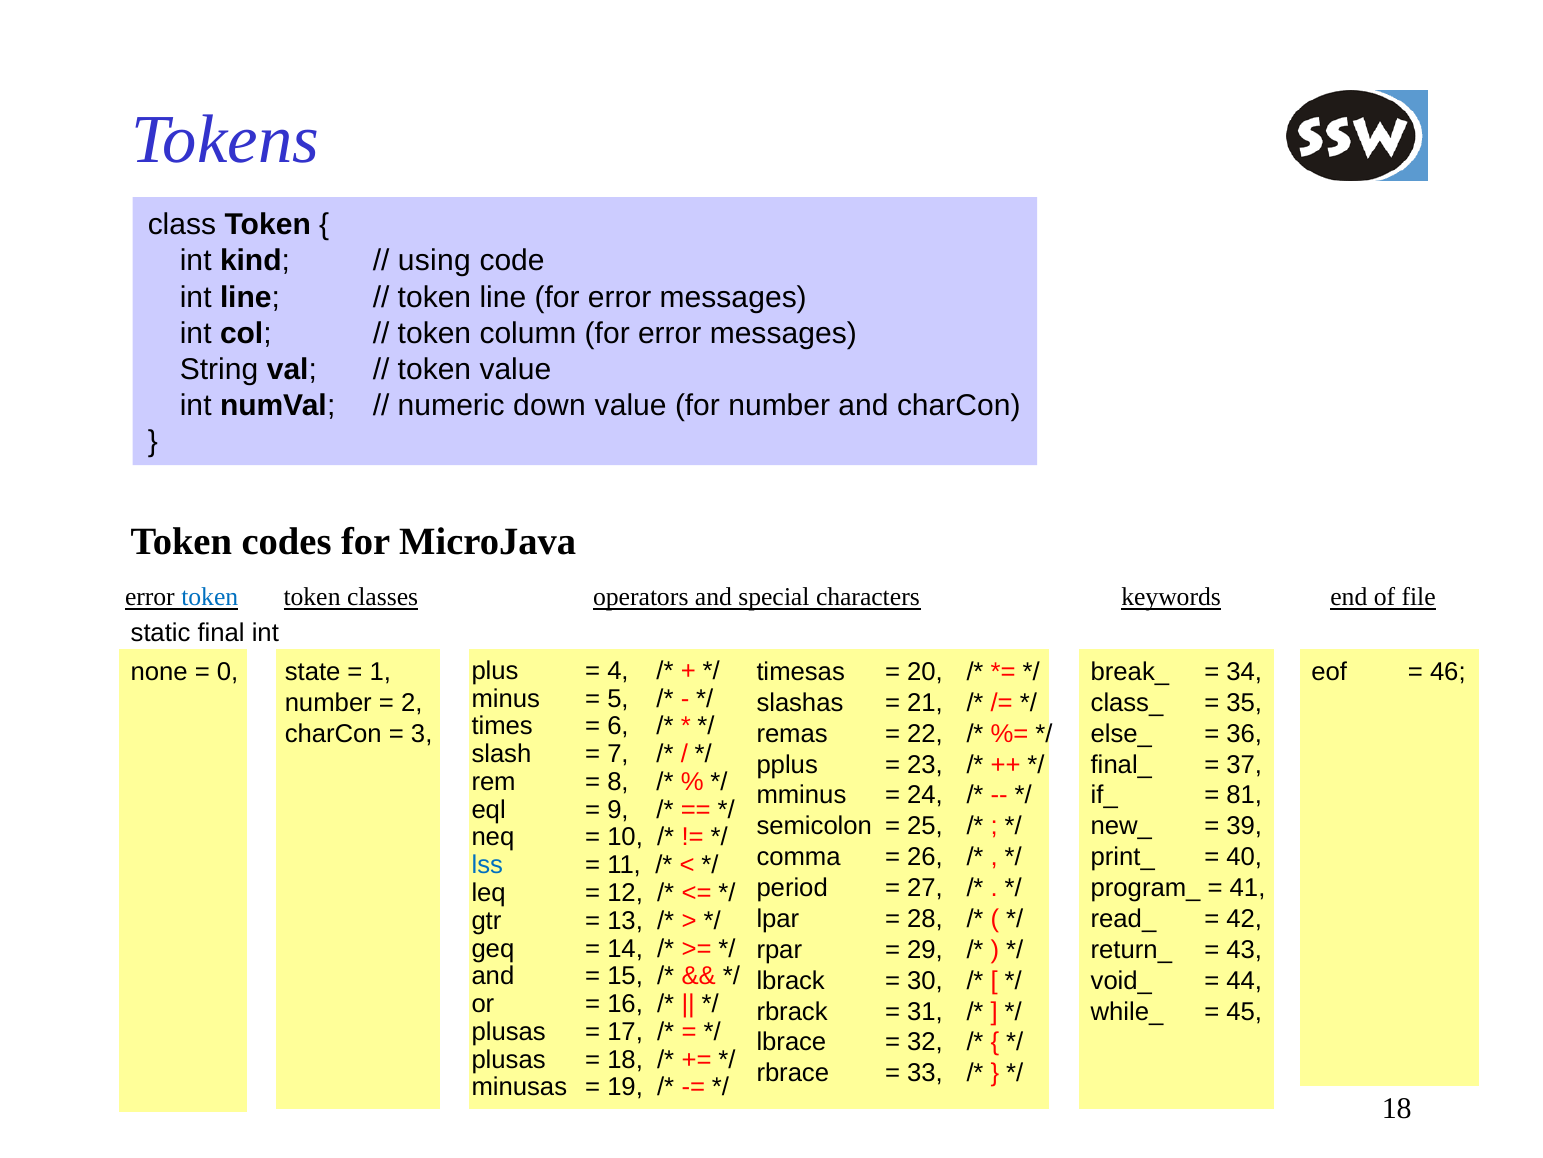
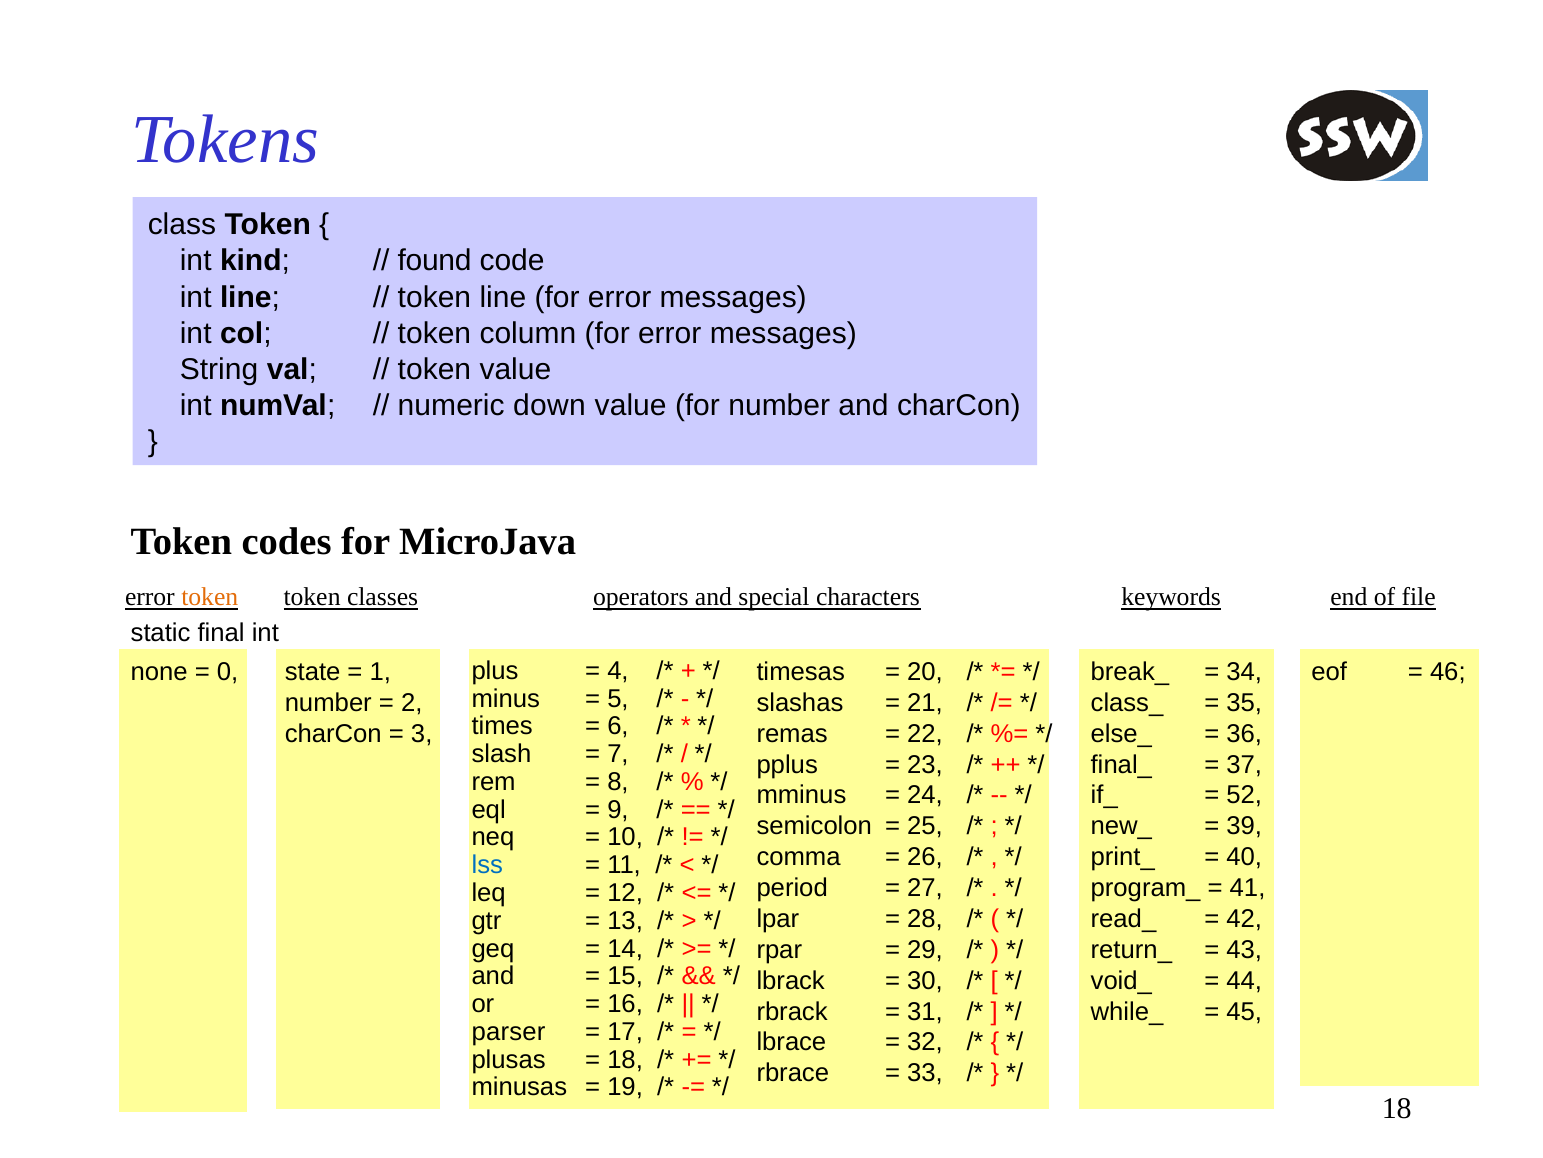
using: using -> found
token at (210, 597) colour: blue -> orange
81: 81 -> 52
plusas at (509, 1031): plusas -> parser
